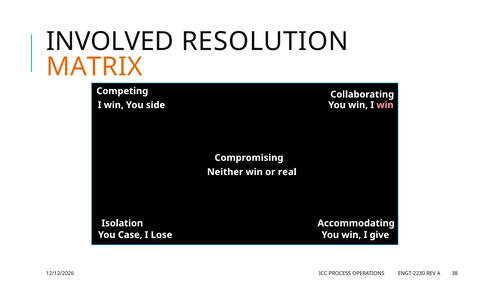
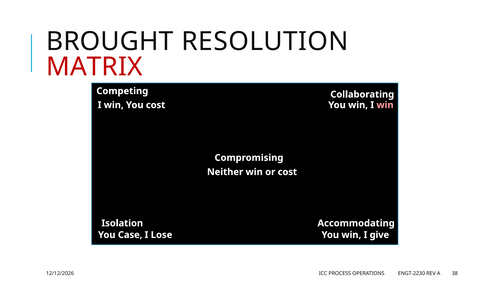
INVOLVED: INVOLVED -> BROUGHT
MATRIX colour: orange -> red
You side: side -> cost
or real: real -> cost
